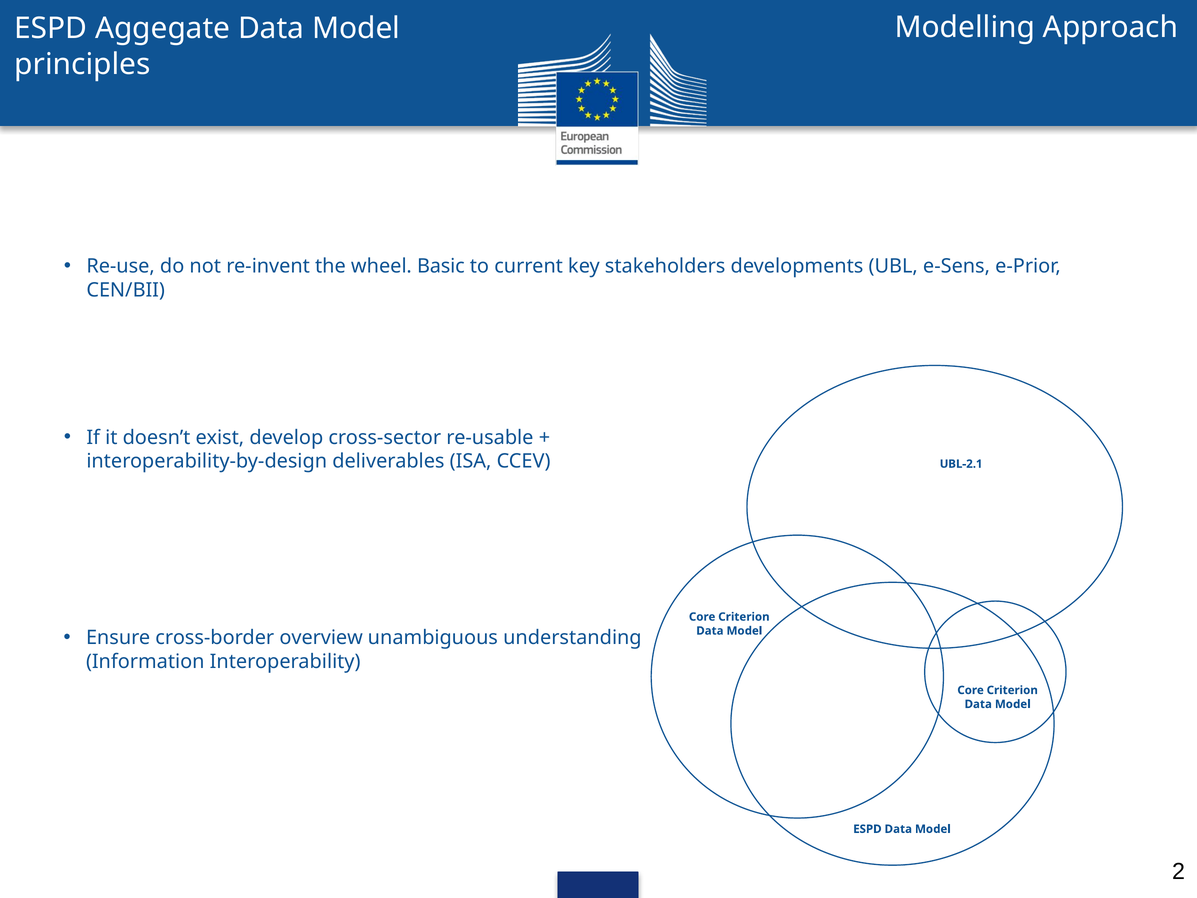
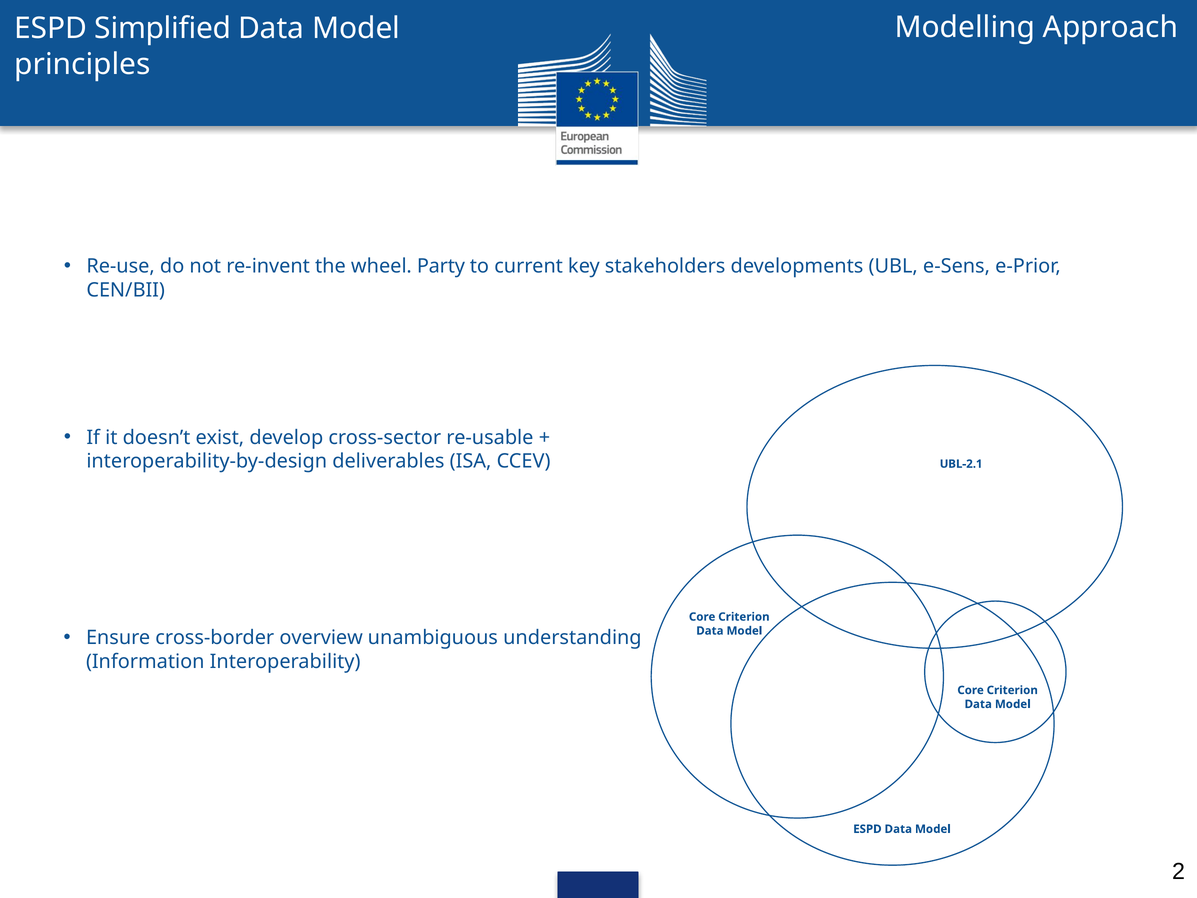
Aggegate: Aggegate -> Simplified
Basic: Basic -> Party
